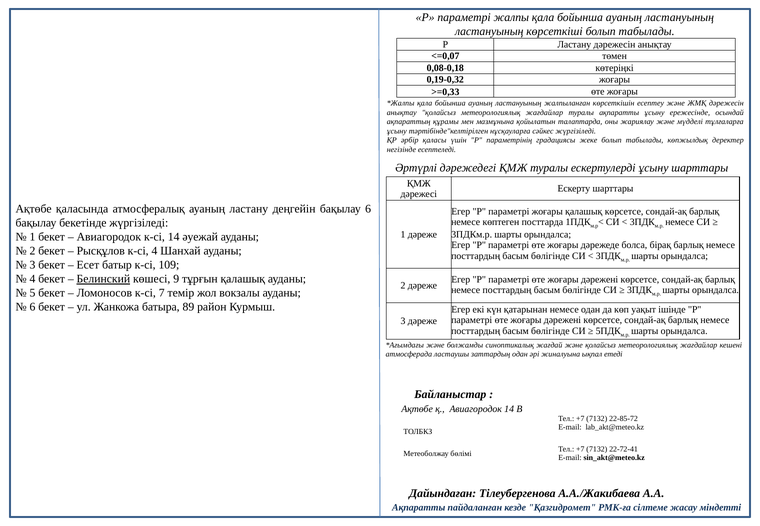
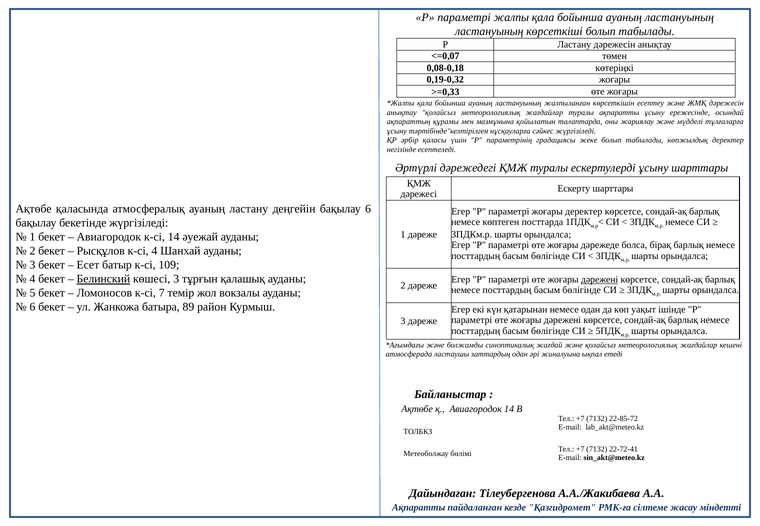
жоғары қалашық: қалашық -> деректер
көшесі 9: 9 -> 3
дәрежені at (600, 279) underline: none -> present
